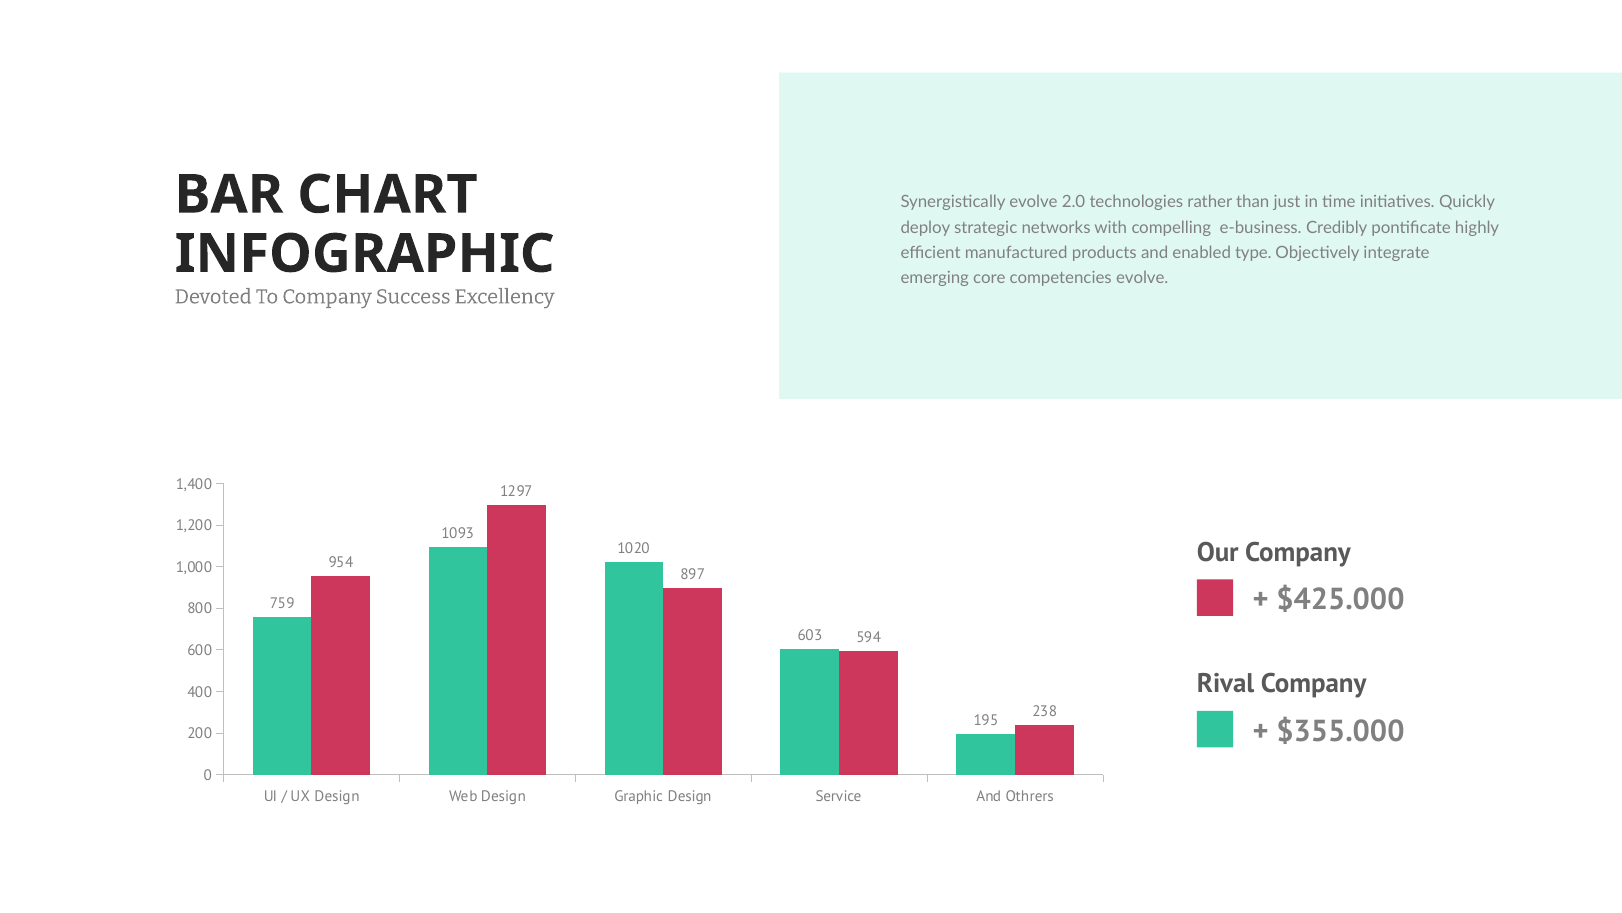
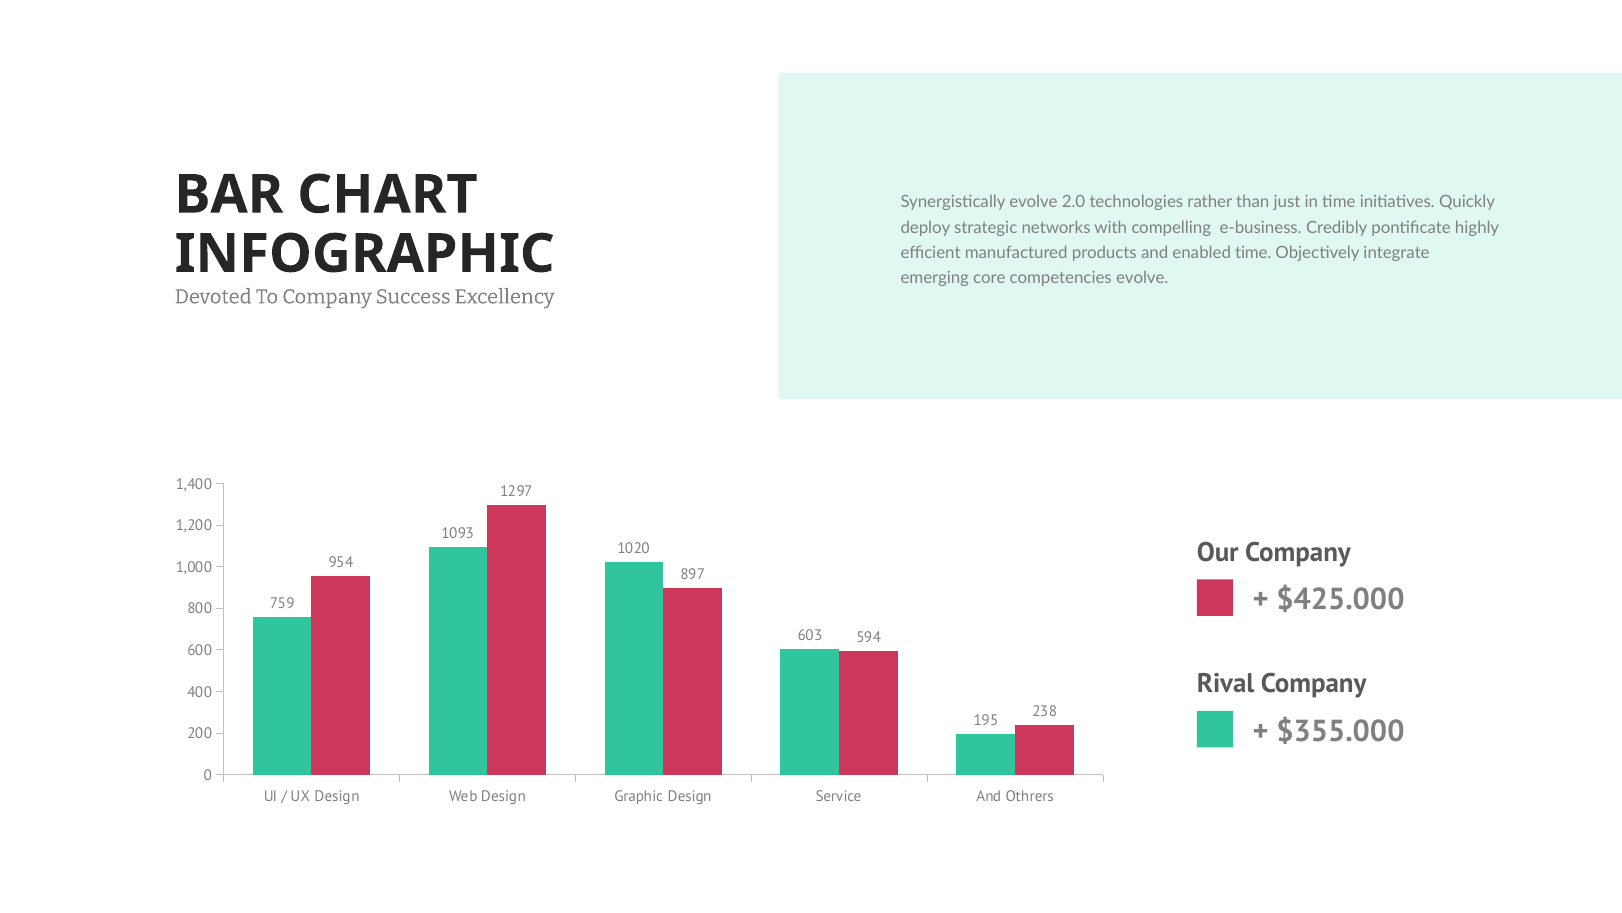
enabled type: type -> time
